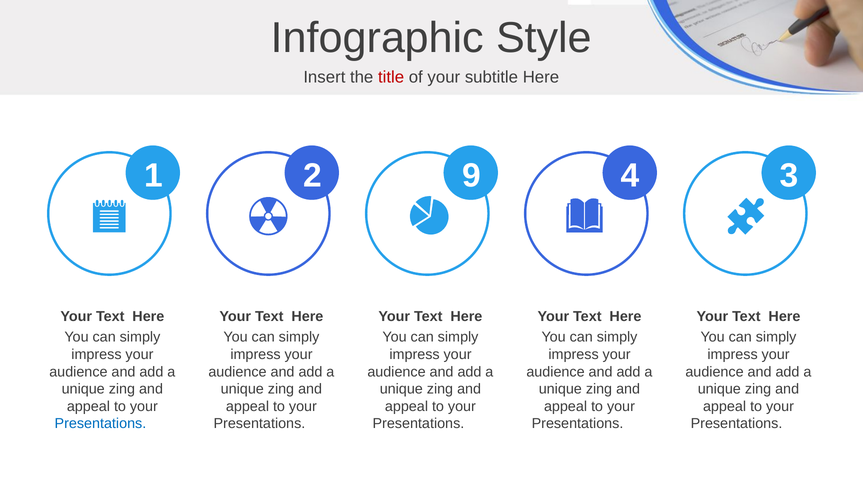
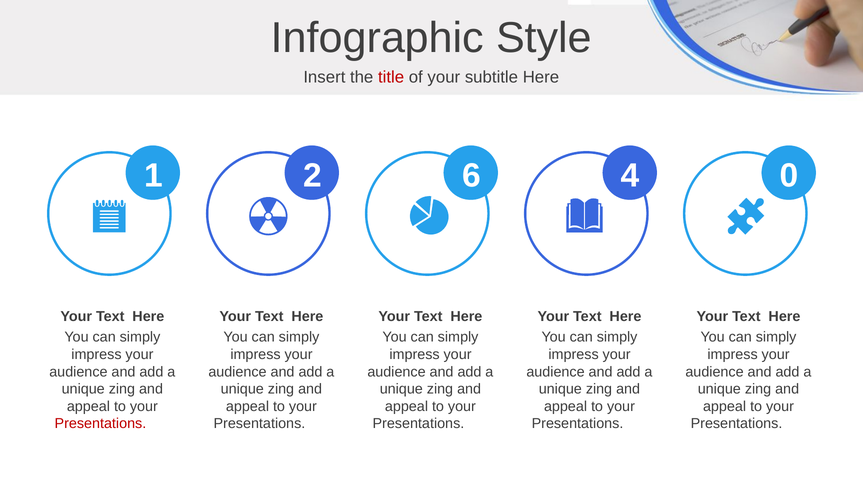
9: 9 -> 6
3: 3 -> 0
Presentations at (100, 423) colour: blue -> red
